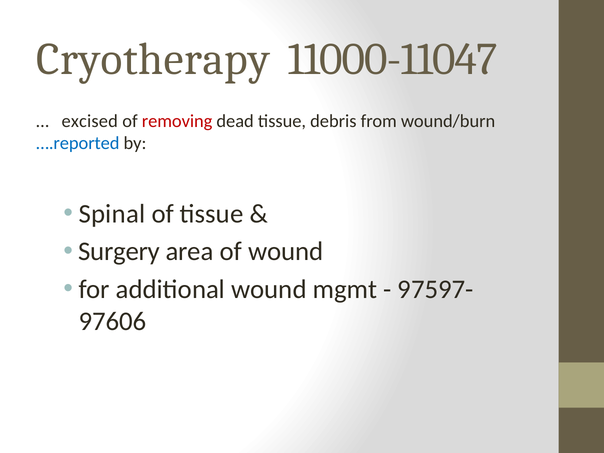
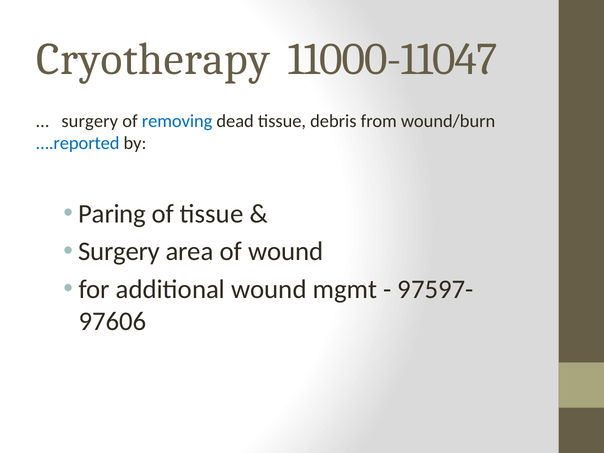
excised at (90, 121): excised -> surgery
removing colour: red -> blue
Spinal: Spinal -> Paring
